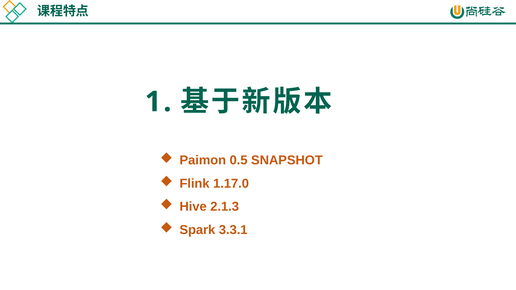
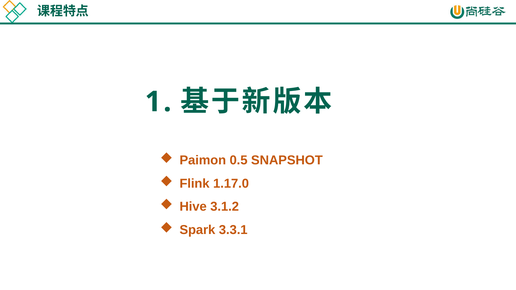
2.1.3: 2.1.3 -> 3.1.2
